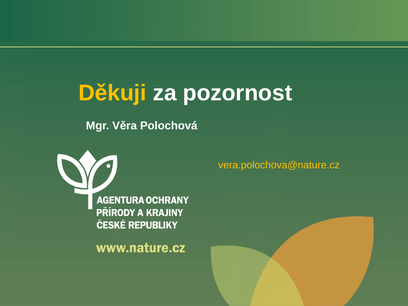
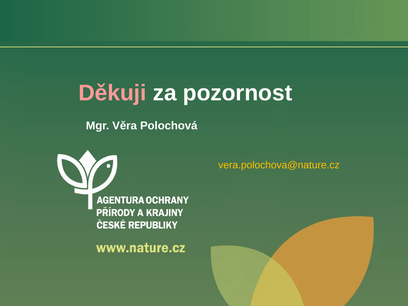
Děkuji colour: yellow -> pink
